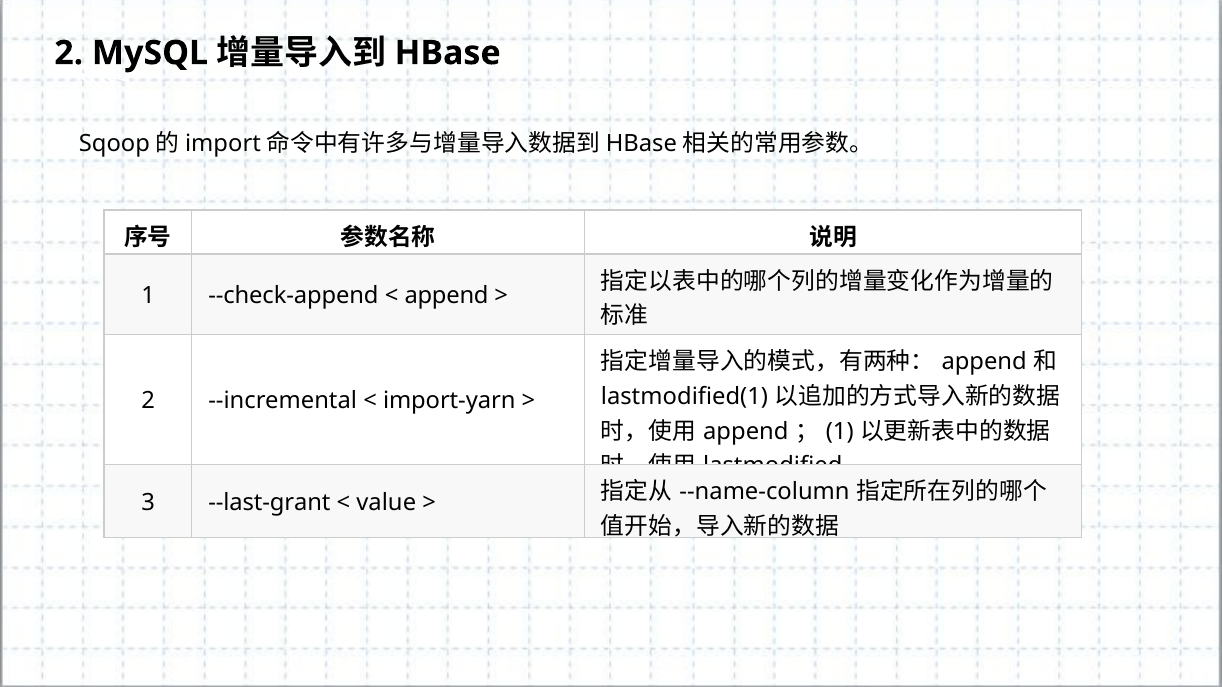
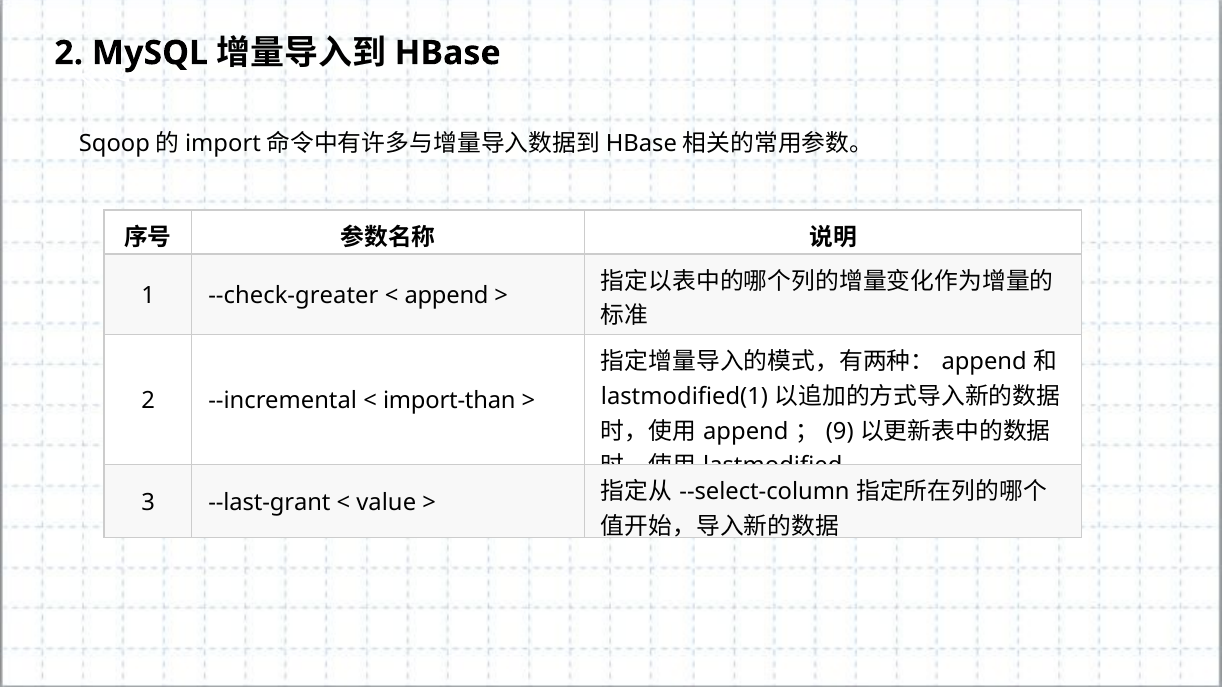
--check-append: --check-append -> --check-greater
import-yarn: import-yarn -> import-than
1 at (840, 432): 1 -> 9
--name-column: --name-column -> --select-column
